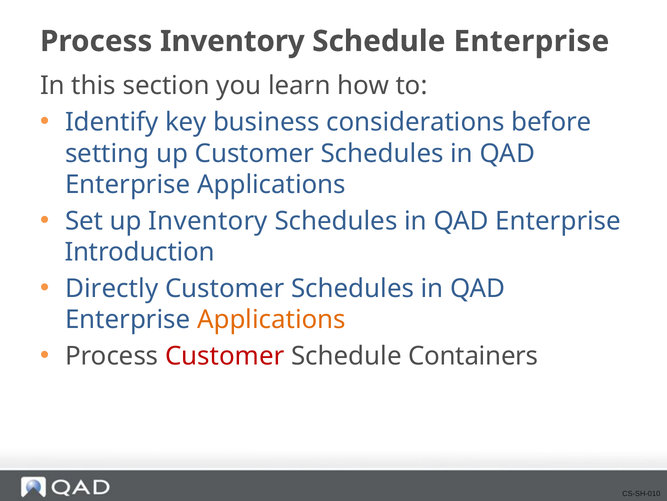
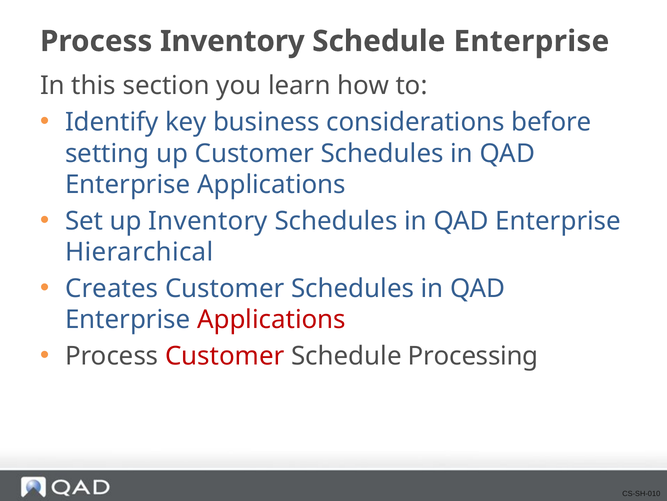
Introduction: Introduction -> Hierarchical
Directly: Directly -> Creates
Applications at (271, 319) colour: orange -> red
Containers: Containers -> Processing
